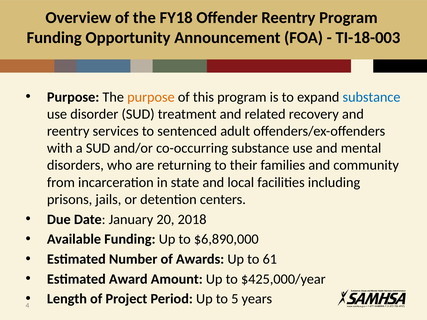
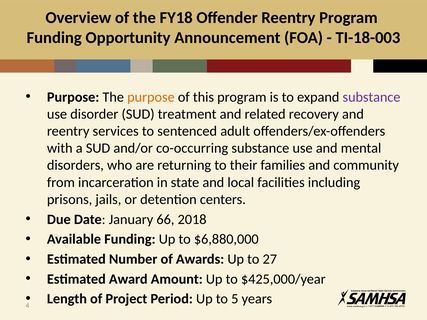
substance at (372, 97) colour: blue -> purple
20: 20 -> 66
$6,890,000: $6,890,000 -> $6,880,000
61: 61 -> 27
